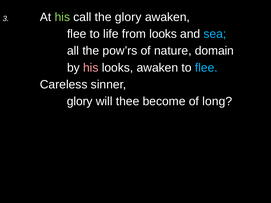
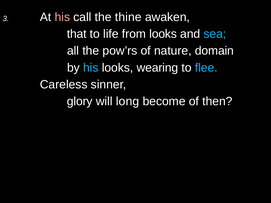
his at (62, 17) colour: light green -> pink
the glory: glory -> thine
flee at (77, 34): flee -> that
his at (91, 68) colour: pink -> light blue
looks awaken: awaken -> wearing
thee: thee -> long
long: long -> then
